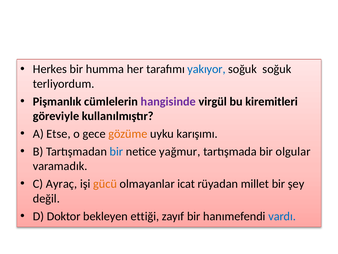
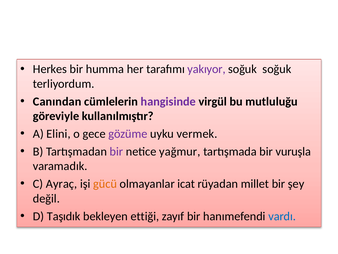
yakıyor colour: blue -> purple
Pişmanlık: Pişmanlık -> Canından
kiremitleri: kiremitleri -> mutluluğu
Etse: Etse -> Elini
gözüme colour: orange -> purple
karışımı: karışımı -> vermek
bir at (116, 151) colour: blue -> purple
olgular: olgular -> vuruşla
Doktor: Doktor -> Taşıdık
